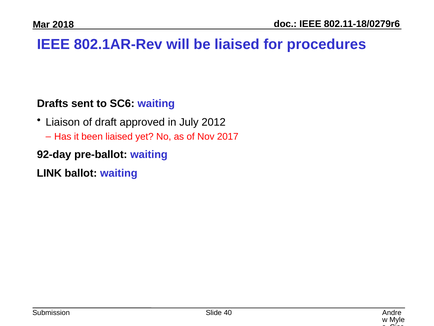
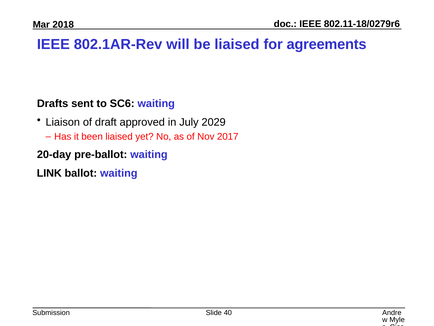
procedures: procedures -> agreements
2012: 2012 -> 2029
92-day: 92-day -> 20-day
